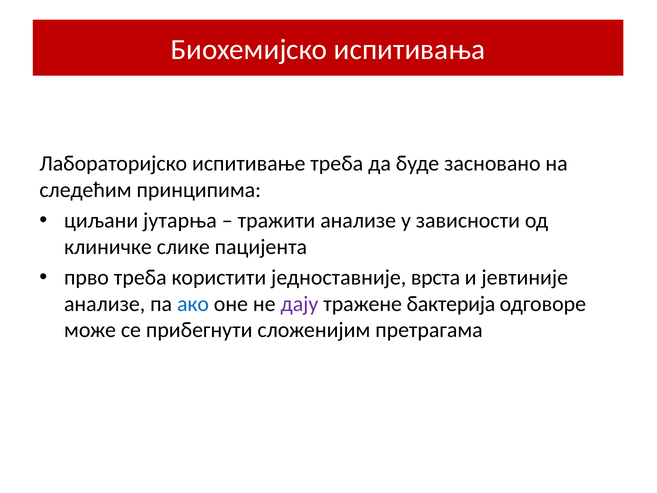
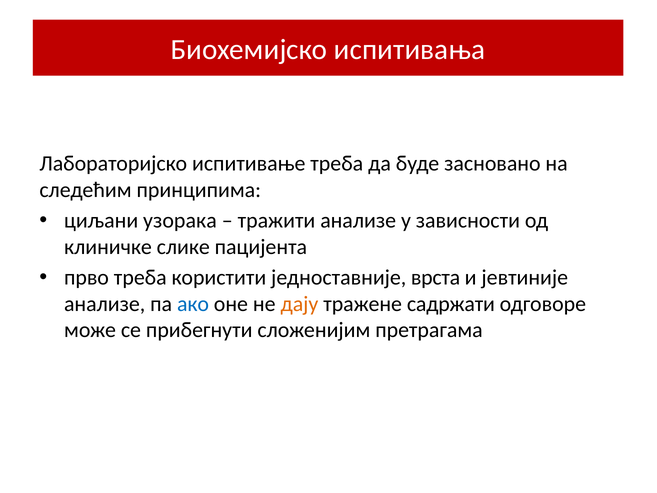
јутарња: јутарња -> узорака
дају colour: purple -> orange
бактерија: бактерија -> садржати
